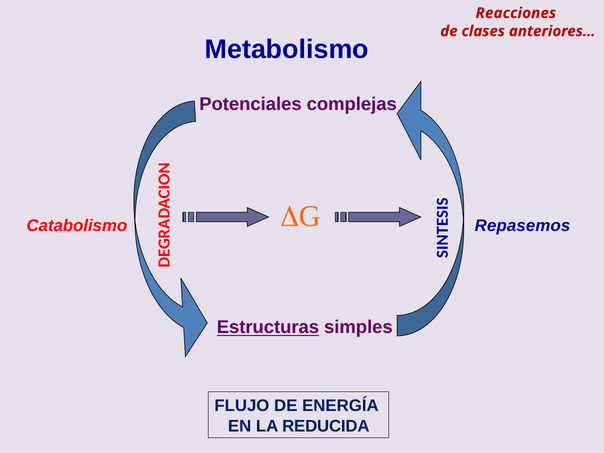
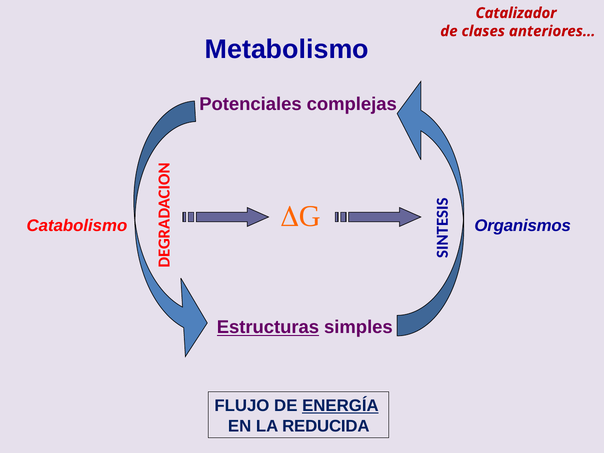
Reacciones: Reacciones -> Catalizador
Repasemos: Repasemos -> Organismos
ENERGÍA underline: none -> present
